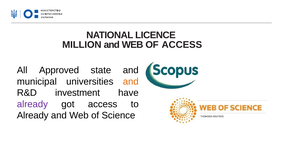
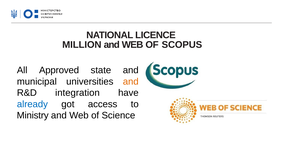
OF ACCESS: ACCESS -> SCOPUS
investment: investment -> integration
already at (32, 104) colour: purple -> blue
Already at (33, 116): Already -> Ministry
